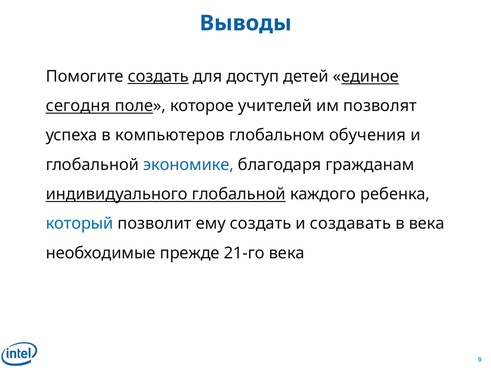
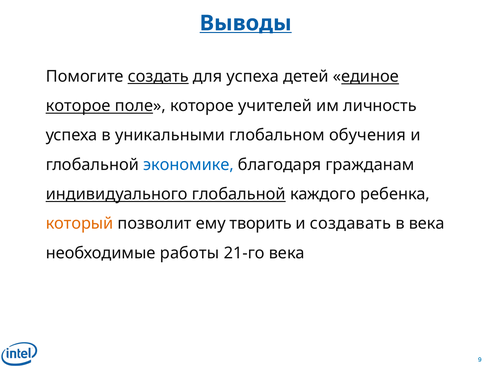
Выводы underline: none -> present
для доступ: доступ -> успеха
сегодня at (78, 106): сегодня -> которое
позволят: позволят -> личность
компьютеров: компьютеров -> уникальными
который colour: blue -> orange
ему создать: создать -> творить
прежде: прежде -> работы
